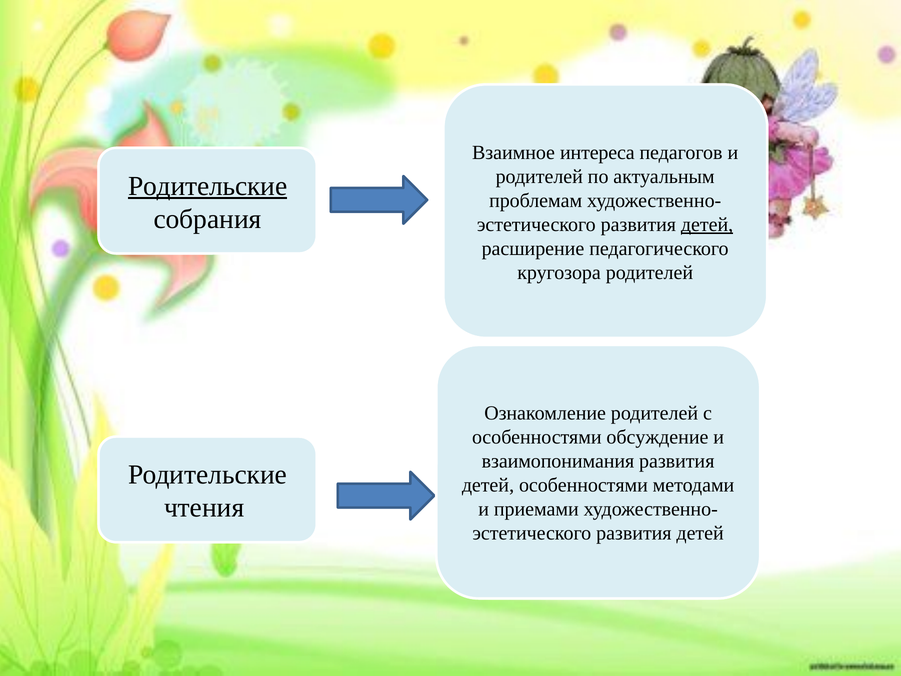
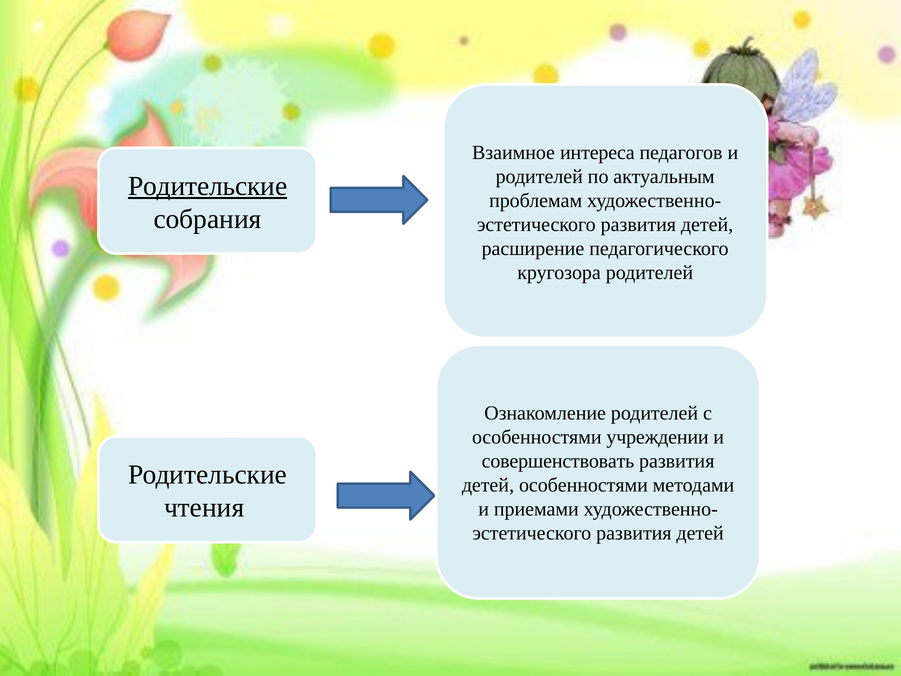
детей at (707, 225) underline: present -> none
обсуждение: обсуждение -> учреждении
взаимопонимания: взаимопонимания -> совершенствовать
